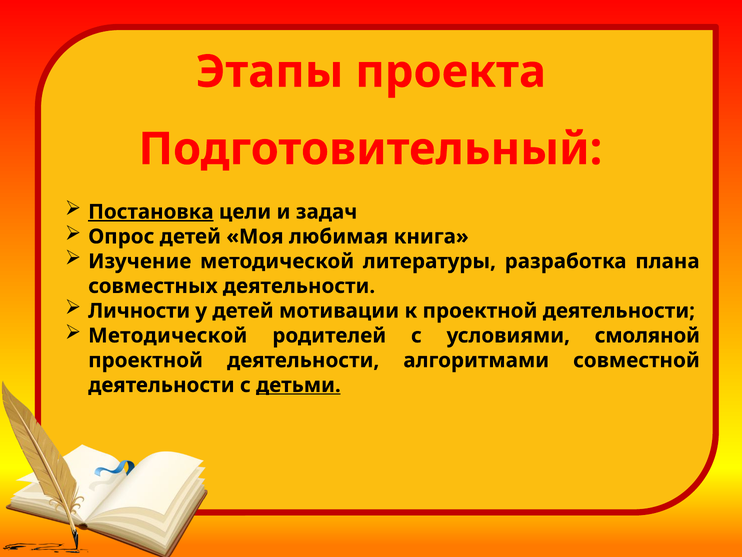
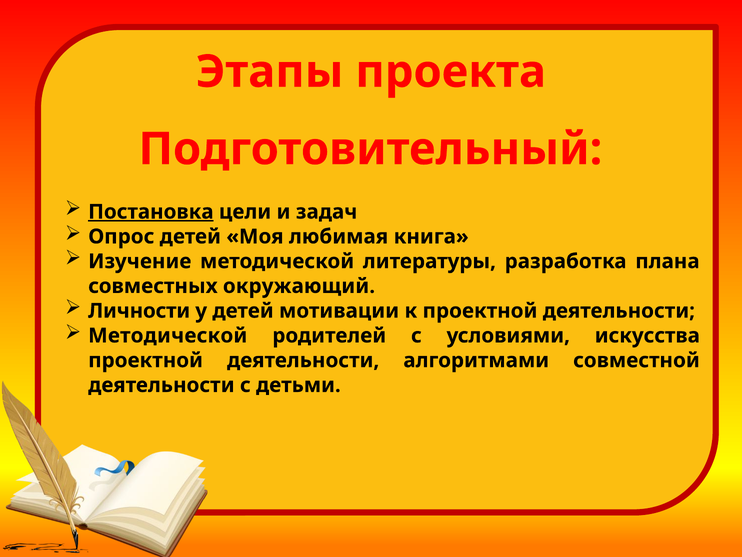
совместных деятельности: деятельности -> окружающий
смоляной: смоляной -> искусства
детьми underline: present -> none
